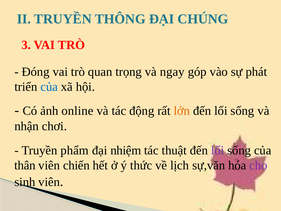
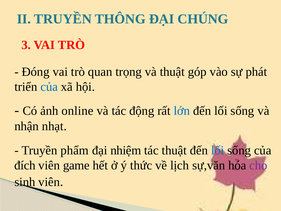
và ngay: ngay -> thuật
lớn colour: orange -> blue
chơi: chơi -> nhạt
lối at (218, 150) colour: purple -> blue
thân: thân -> đích
chiến: chiến -> game
